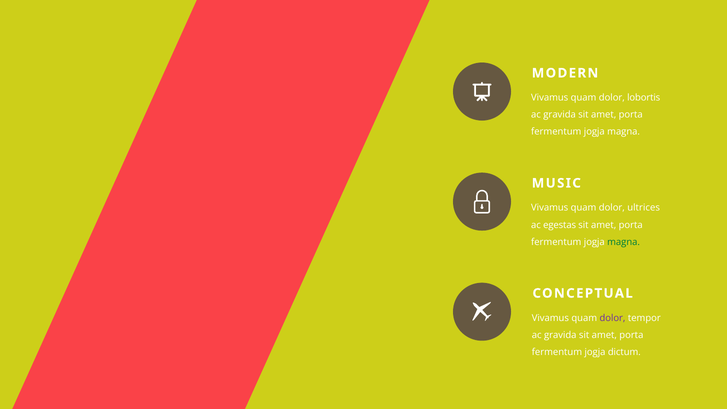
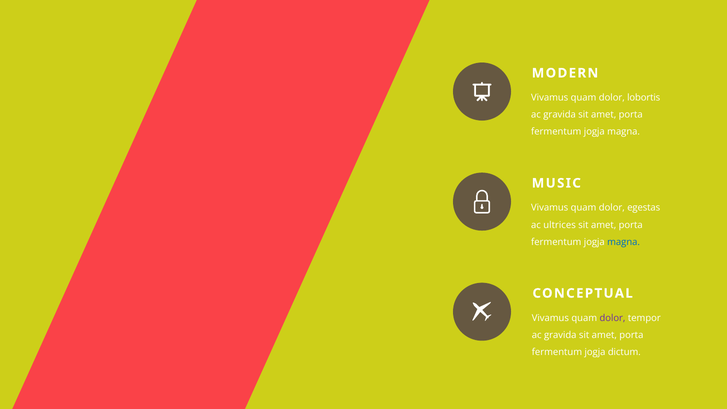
ultrices: ultrices -> egestas
egestas: egestas -> ultrices
magna at (624, 242) colour: green -> blue
